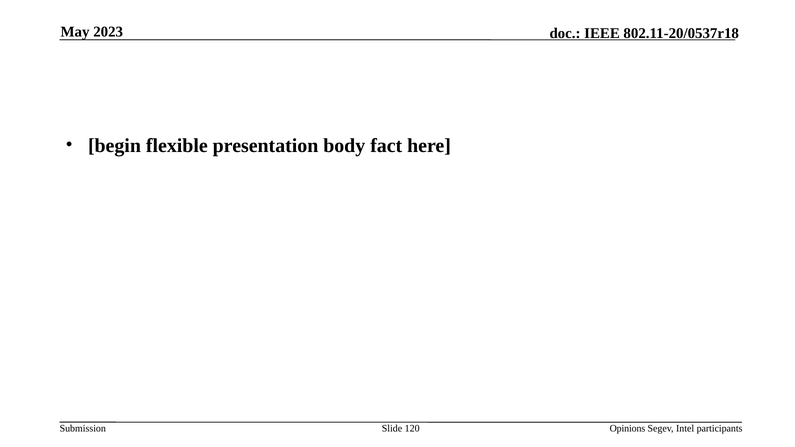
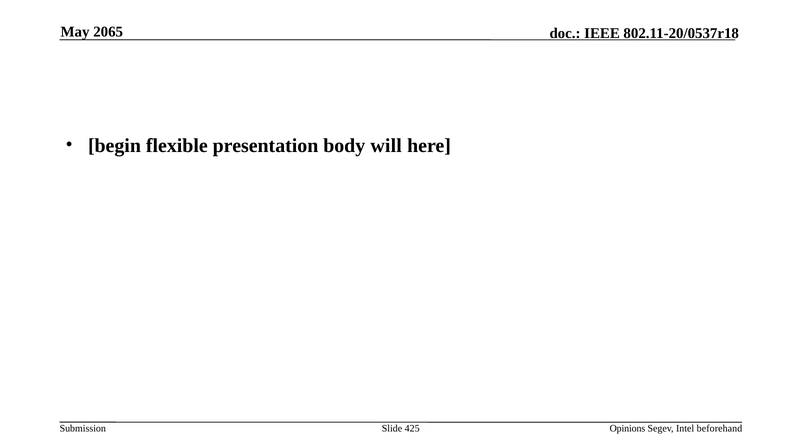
2023: 2023 -> 2065
fact: fact -> will
120: 120 -> 425
participants: participants -> beforehand
